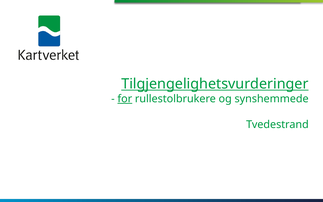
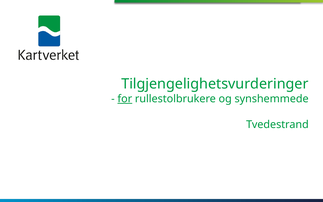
Tilgjengelighetsvurderinger underline: present -> none
